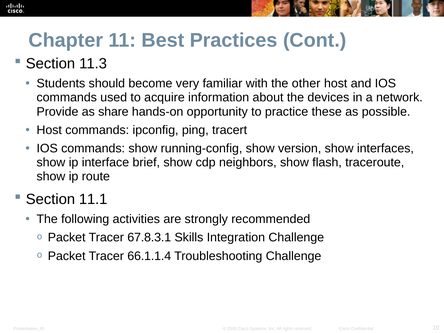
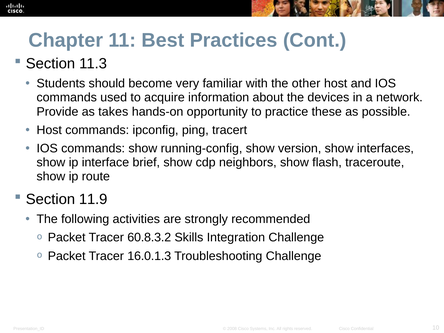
share: share -> takes
11.1: 11.1 -> 11.9
67.8.3.1: 67.8.3.1 -> 60.8.3.2
66.1.1.4: 66.1.1.4 -> 16.0.1.3
